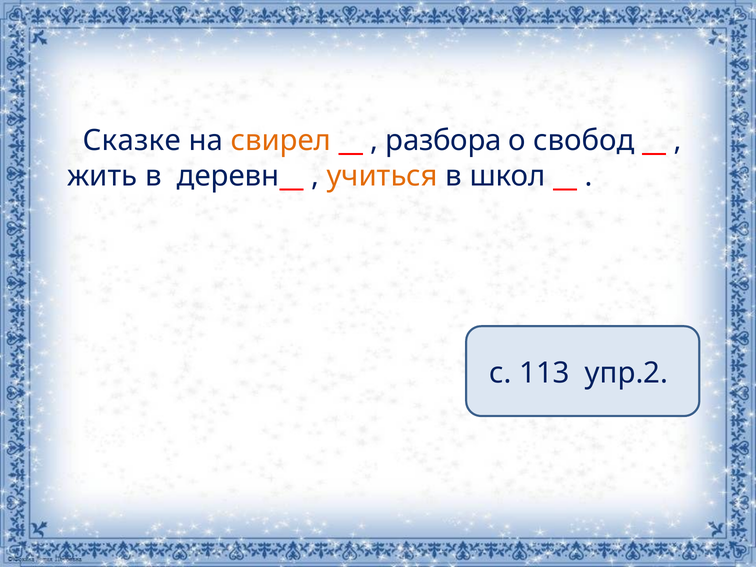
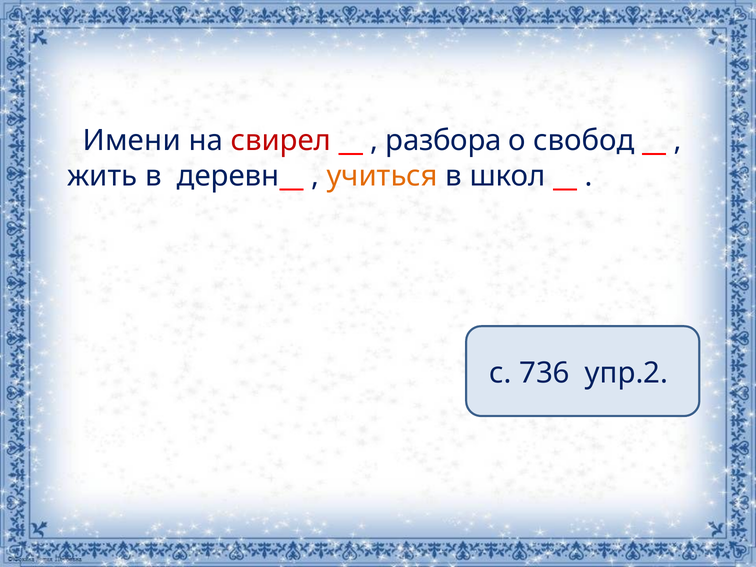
Сказке: Сказке -> Имени
свирел colour: orange -> red
113: 113 -> 736
